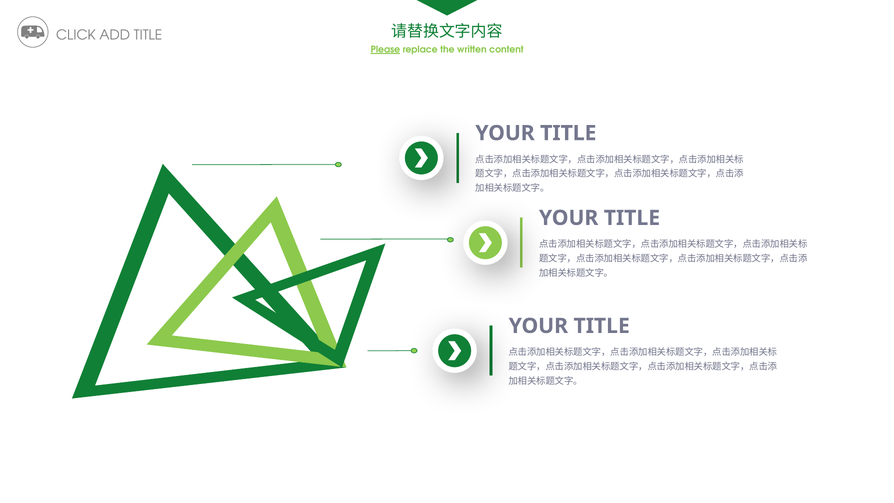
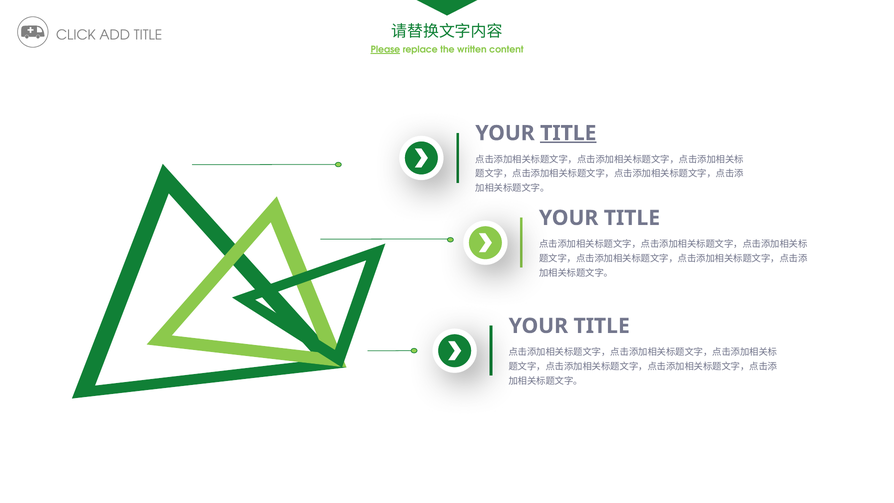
TITLE at (568, 133) underline: none -> present
